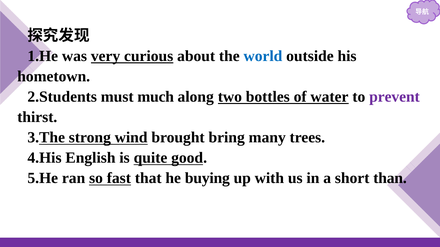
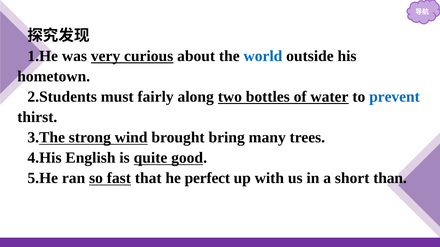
much: much -> fairly
prevent colour: purple -> blue
buying: buying -> perfect
